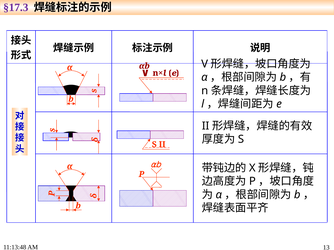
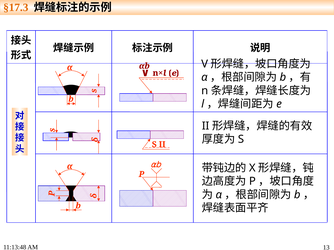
§17.3 colour: purple -> orange
